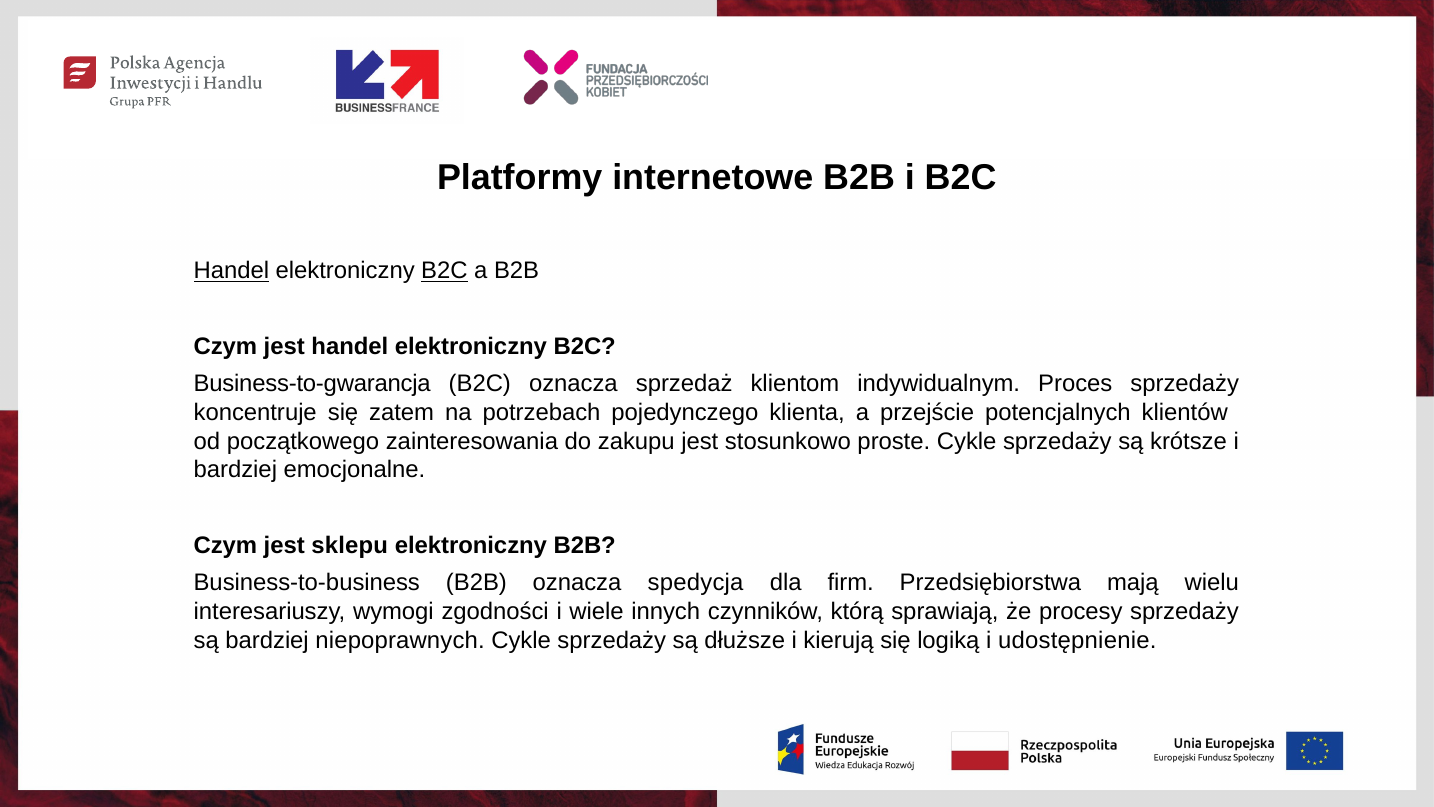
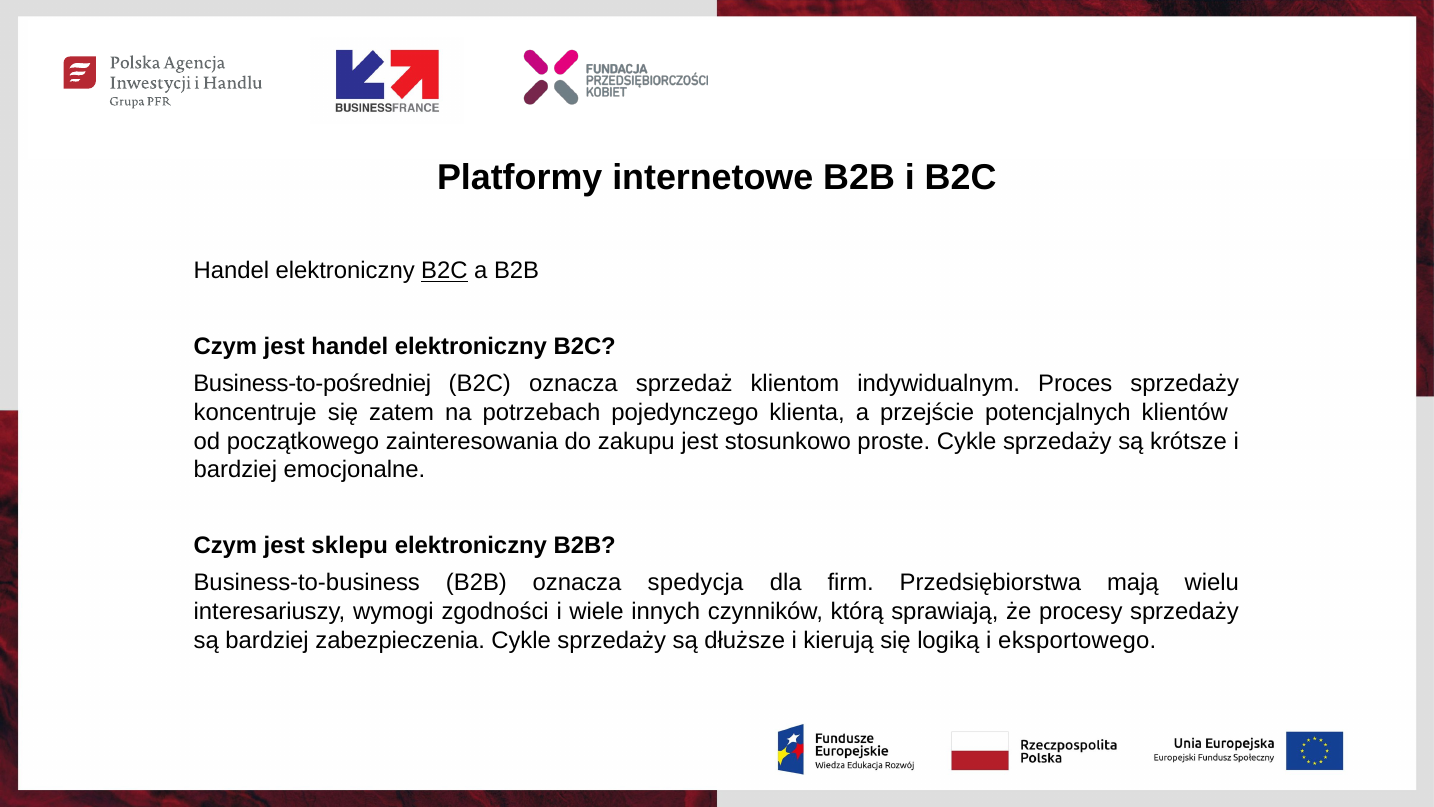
Handel at (231, 271) underline: present -> none
Business-to-gwarancja: Business-to-gwarancja -> Business-to-pośredniej
niepoprawnych: niepoprawnych -> zabezpieczenia
udostępnienie: udostępnienie -> eksportowego
